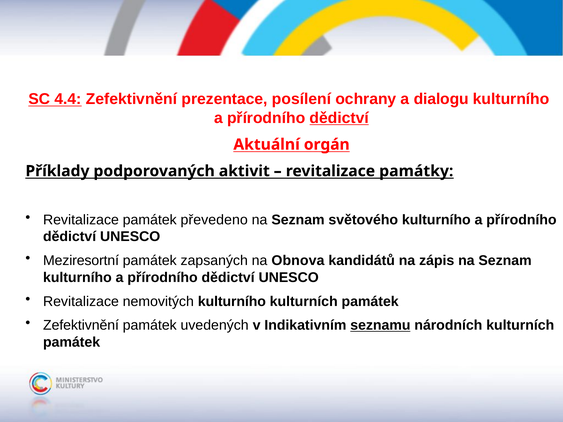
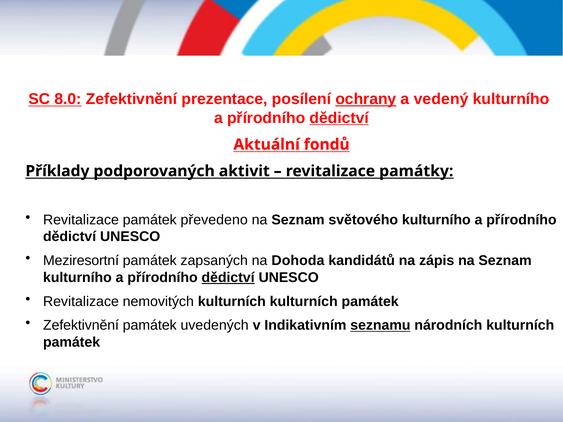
4.4: 4.4 -> 8.0
ochrany underline: none -> present
dialogu: dialogu -> vedený
orgán: orgán -> fondů
Obnova: Obnova -> Dohoda
dědictví at (228, 278) underline: none -> present
nemovitých kulturního: kulturního -> kulturních
